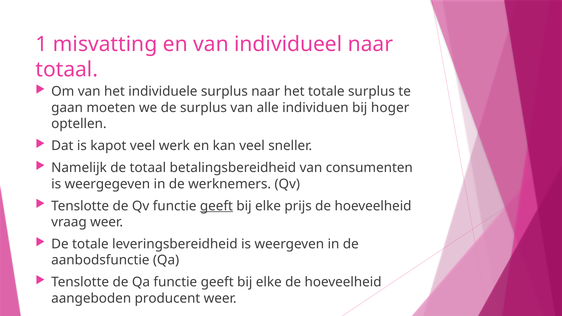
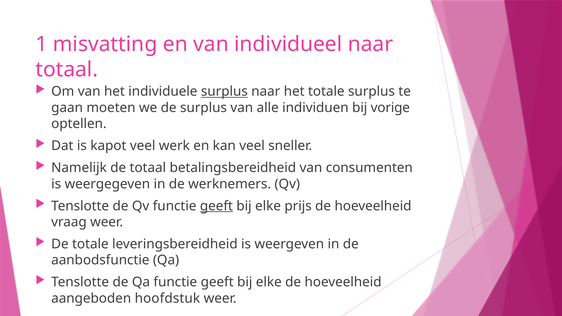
surplus at (224, 92) underline: none -> present
hoger: hoger -> vorige
producent: producent -> hoofdstuk
